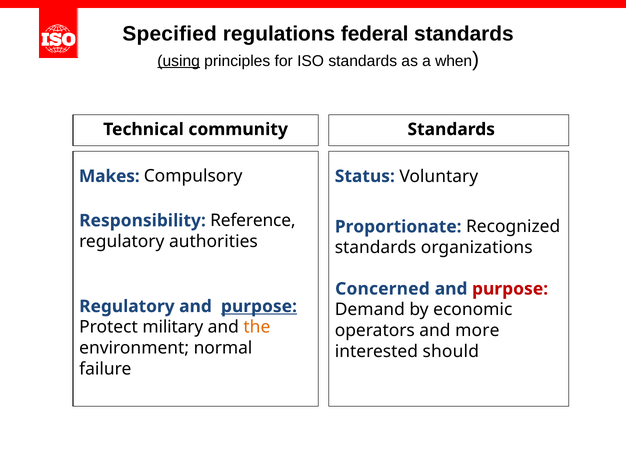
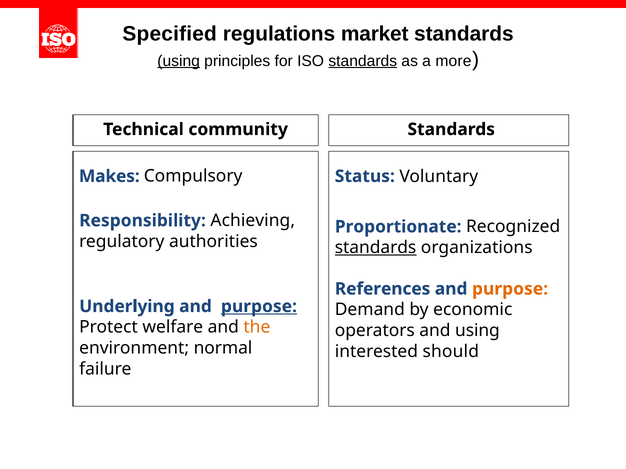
federal: federal -> market
standards at (363, 61) underline: none -> present
when: when -> more
Reference: Reference -> Achieving
standards at (376, 248) underline: none -> present
Concerned: Concerned -> References
purpose at (510, 289) colour: red -> orange
Regulatory at (127, 307): Regulatory -> Underlying
military: military -> welfare
and more: more -> using
